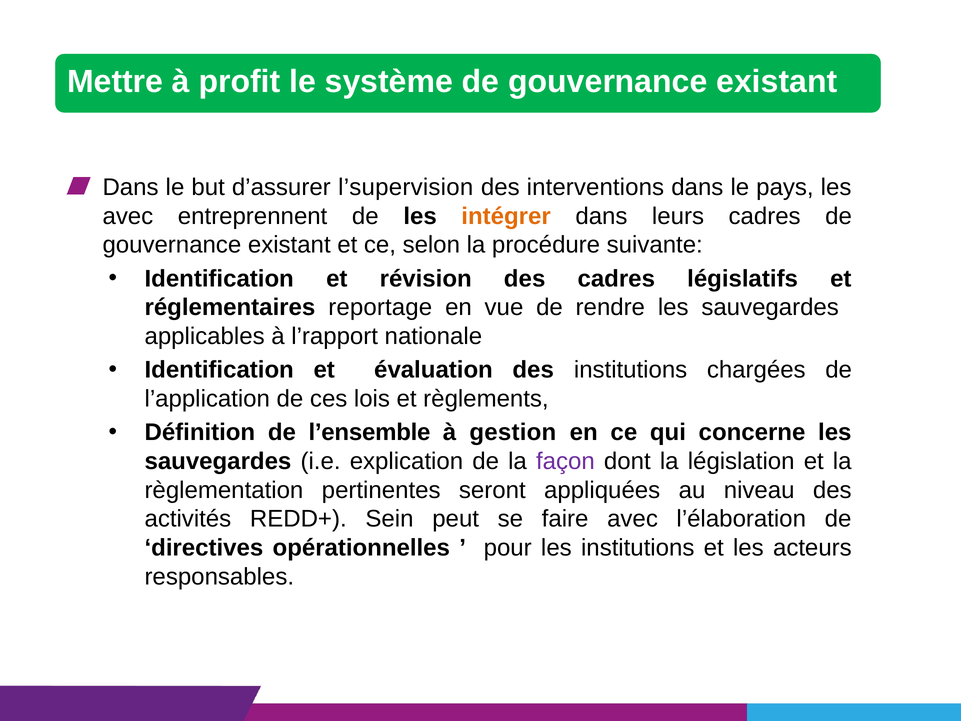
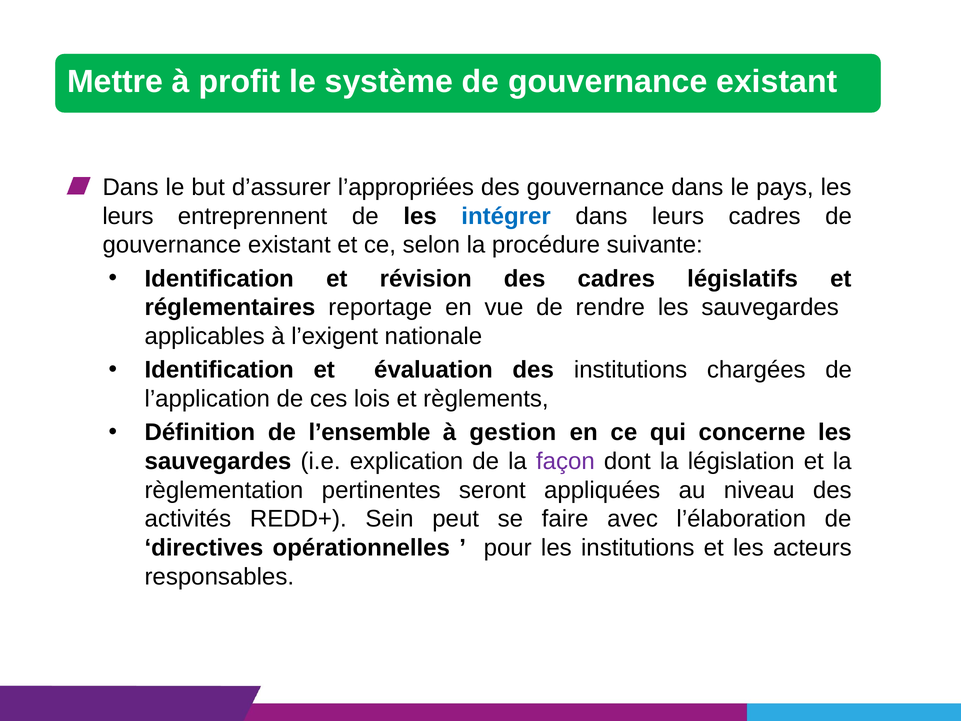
l’supervision: l’supervision -> l’appropriées
des interventions: interventions -> gouvernance
avec at (128, 216): avec -> leurs
intégrer colour: orange -> blue
l’rapport: l’rapport -> l’exigent
